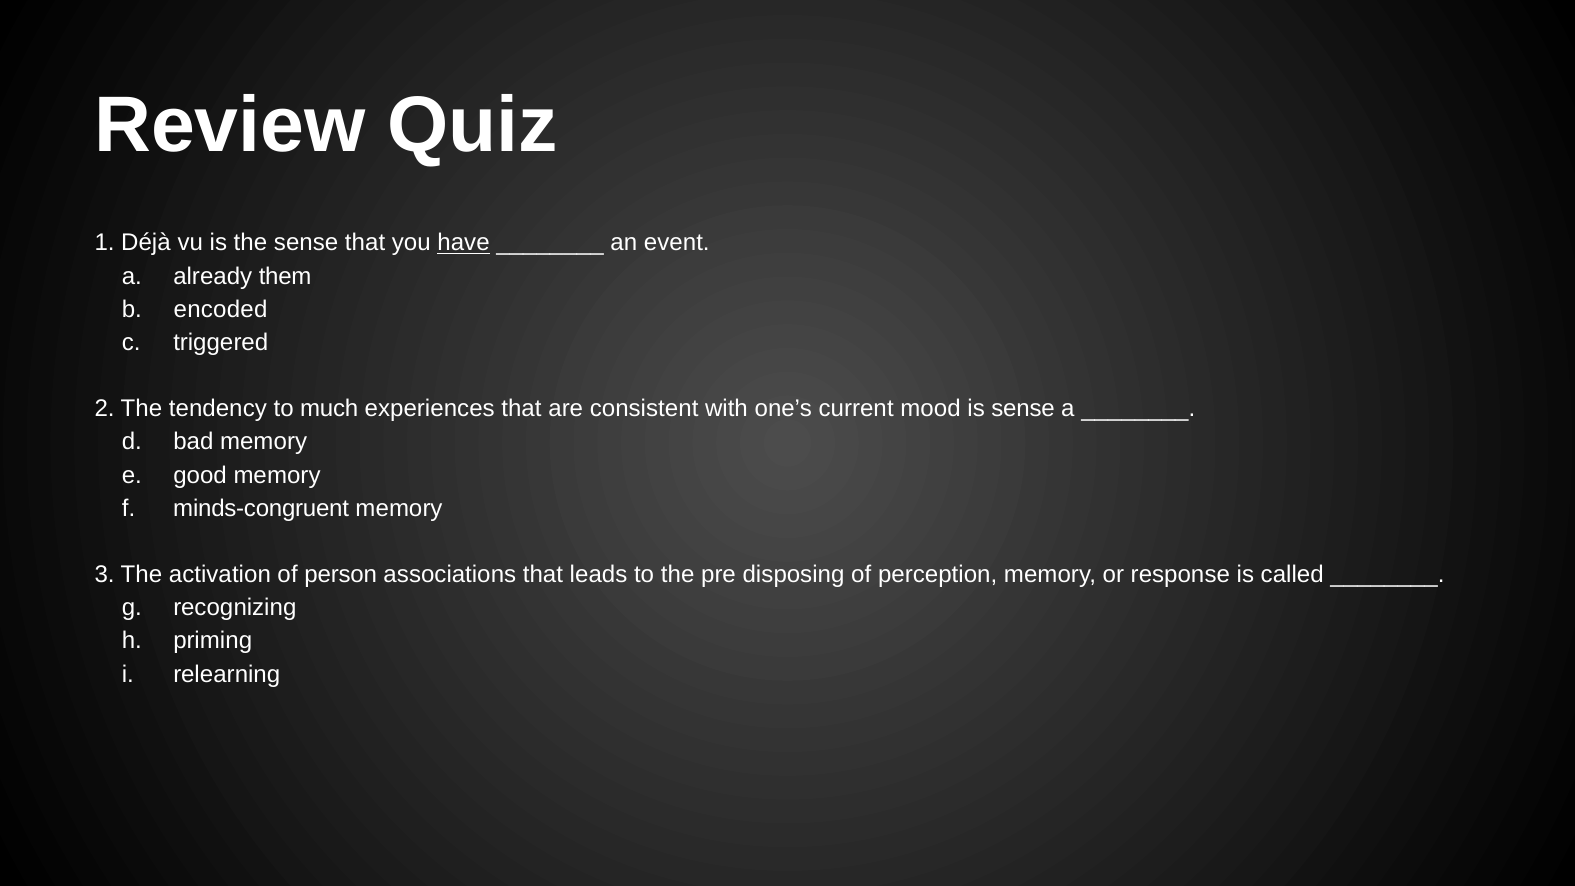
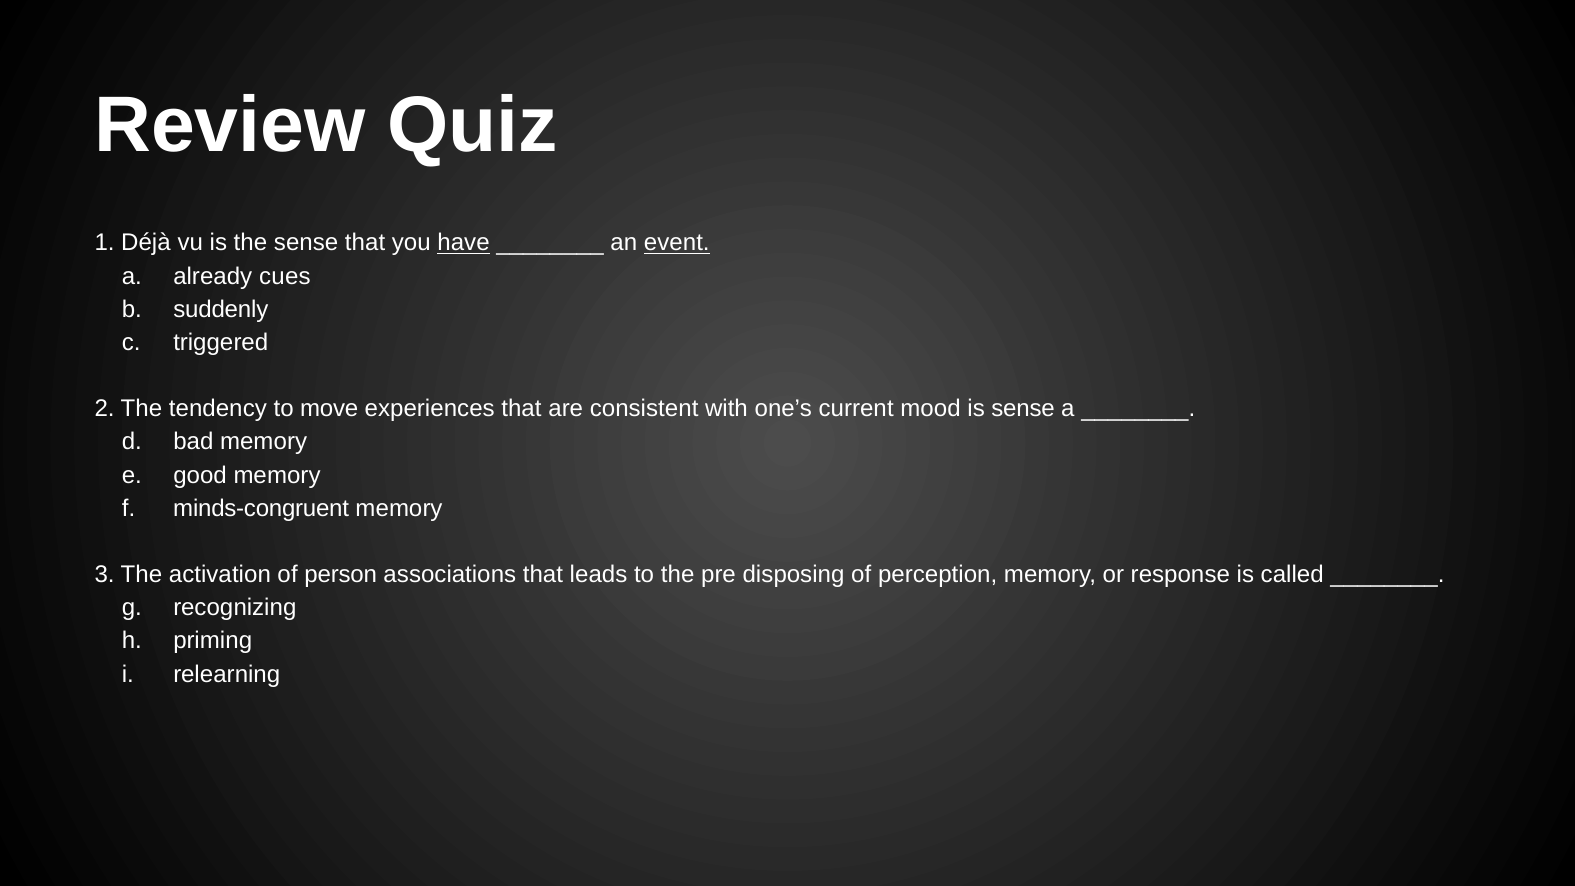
event underline: none -> present
them: them -> cues
encoded: encoded -> suddenly
much: much -> move
